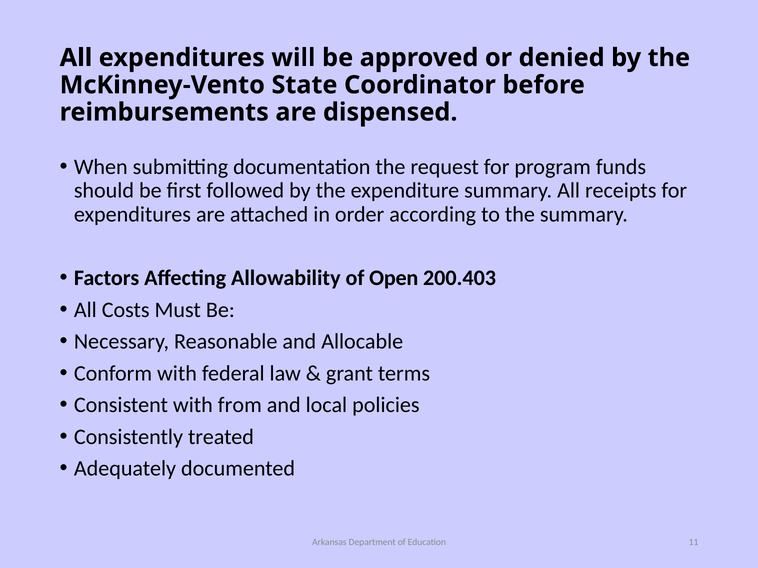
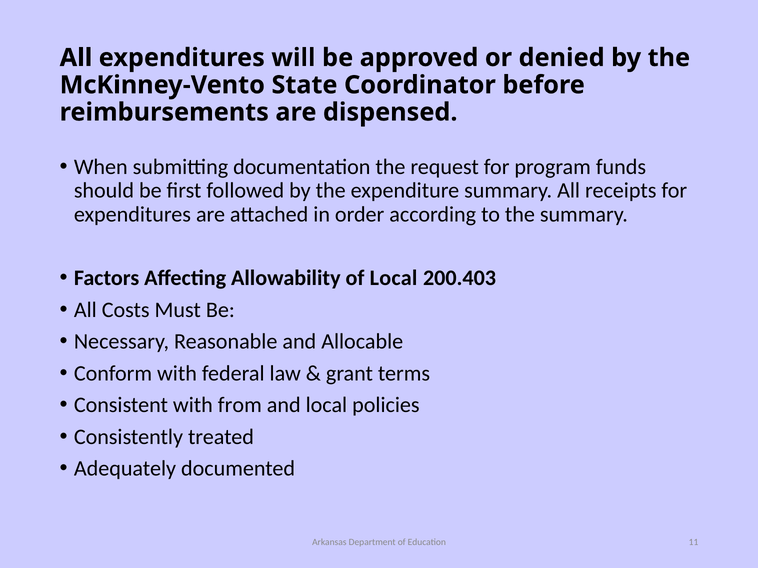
of Open: Open -> Local
